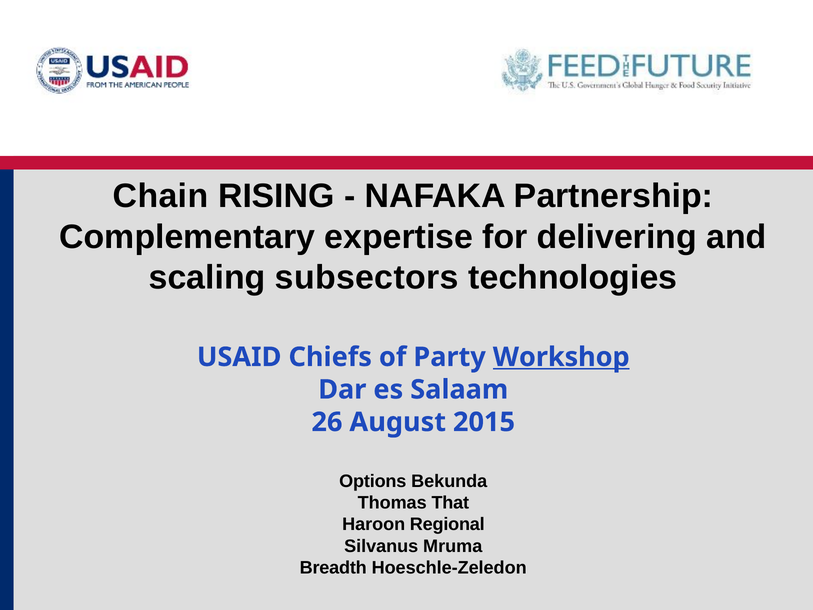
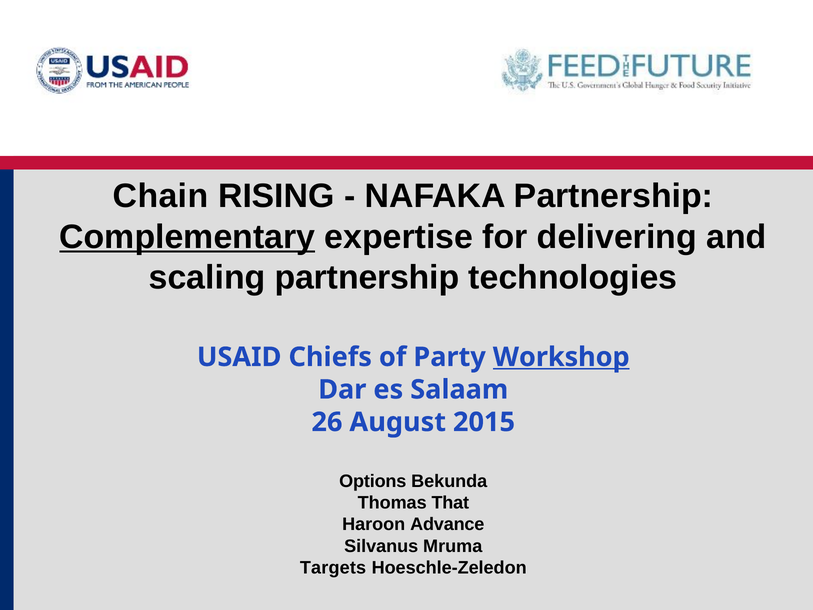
Complementary underline: none -> present
scaling subsectors: subsectors -> partnership
Regional: Regional -> Advance
Breadth: Breadth -> Targets
